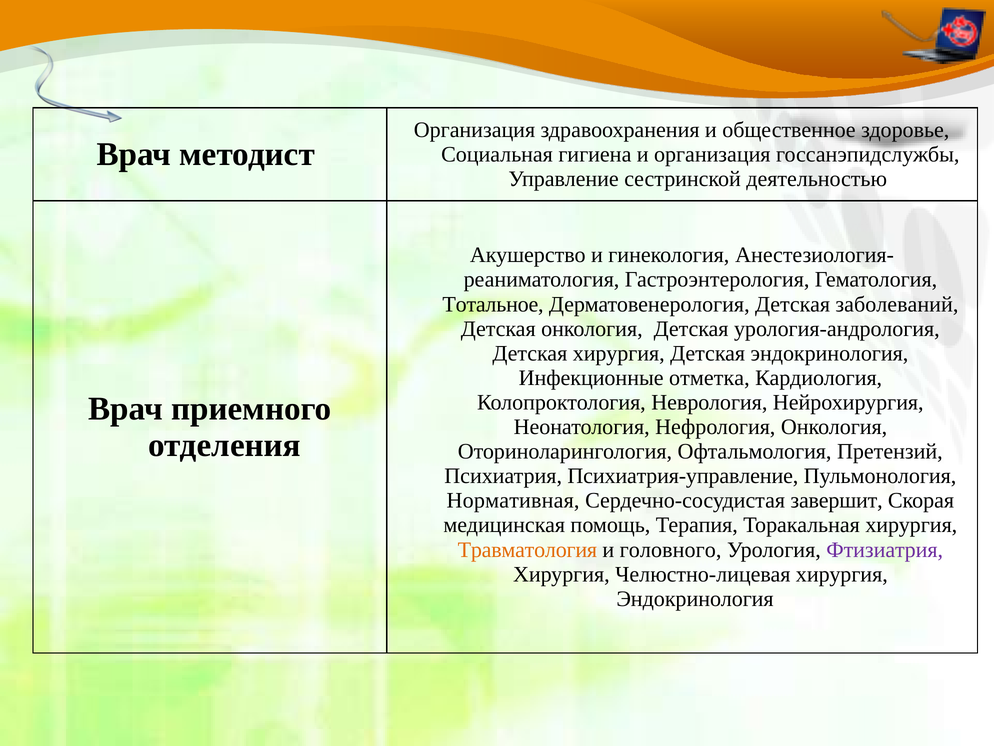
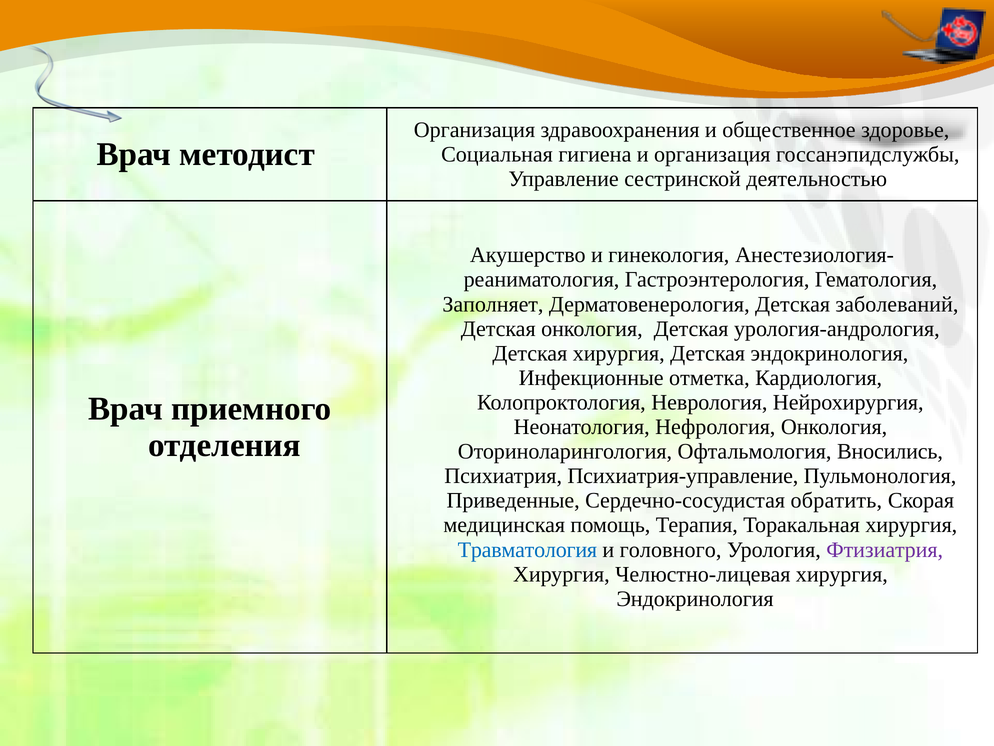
Тотальное: Тотальное -> Заполняет
Претензий: Претензий -> Вносились
Нормативная: Нормативная -> Приведенные
завершит: завершит -> обратить
Травматология colour: orange -> blue
